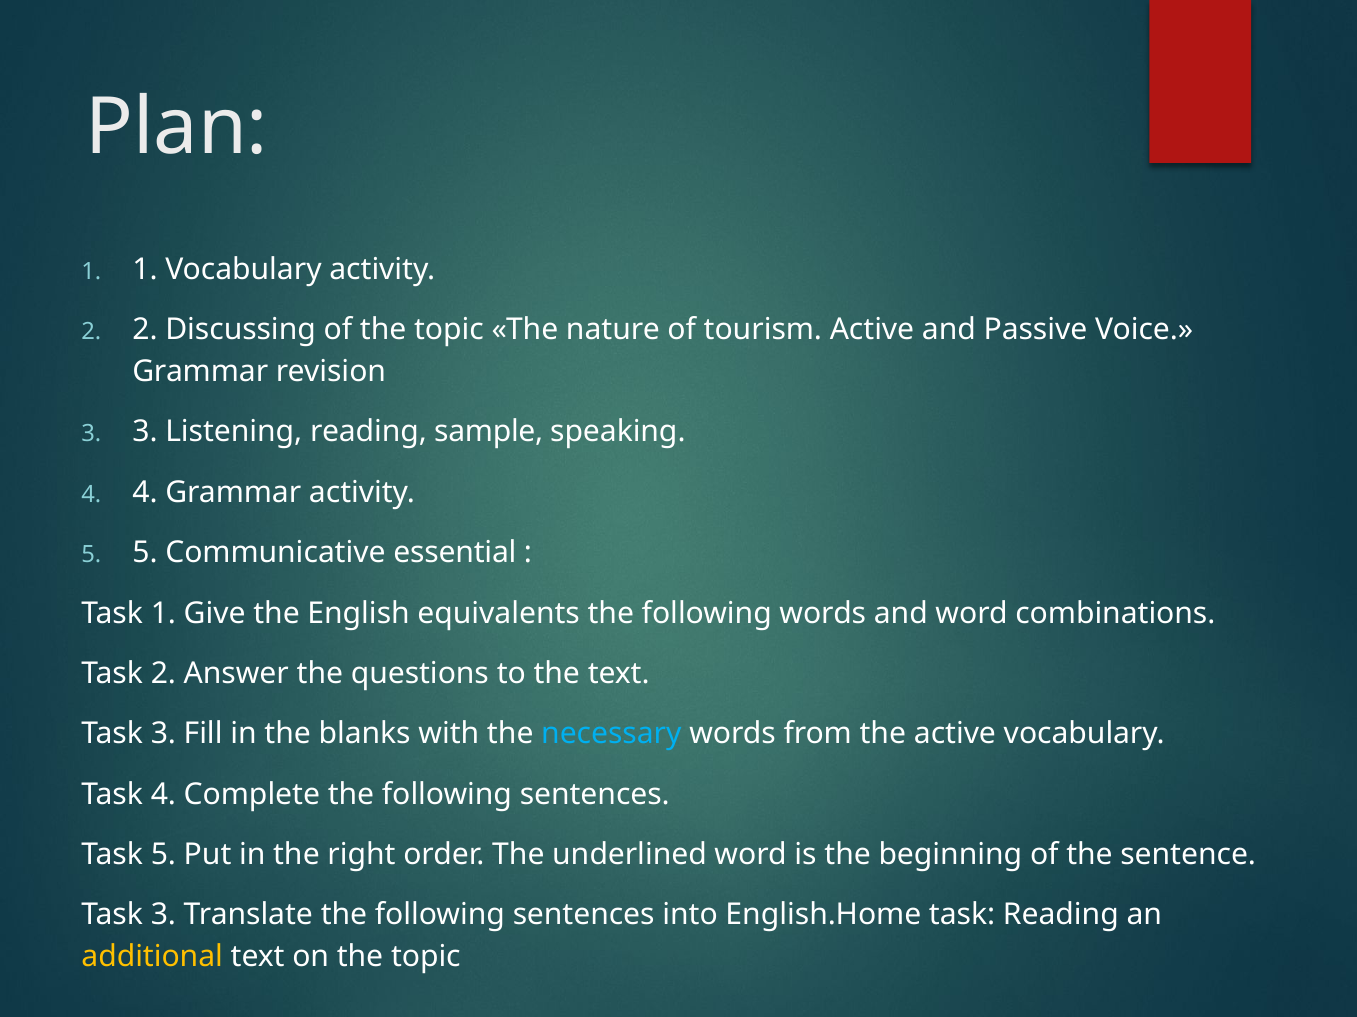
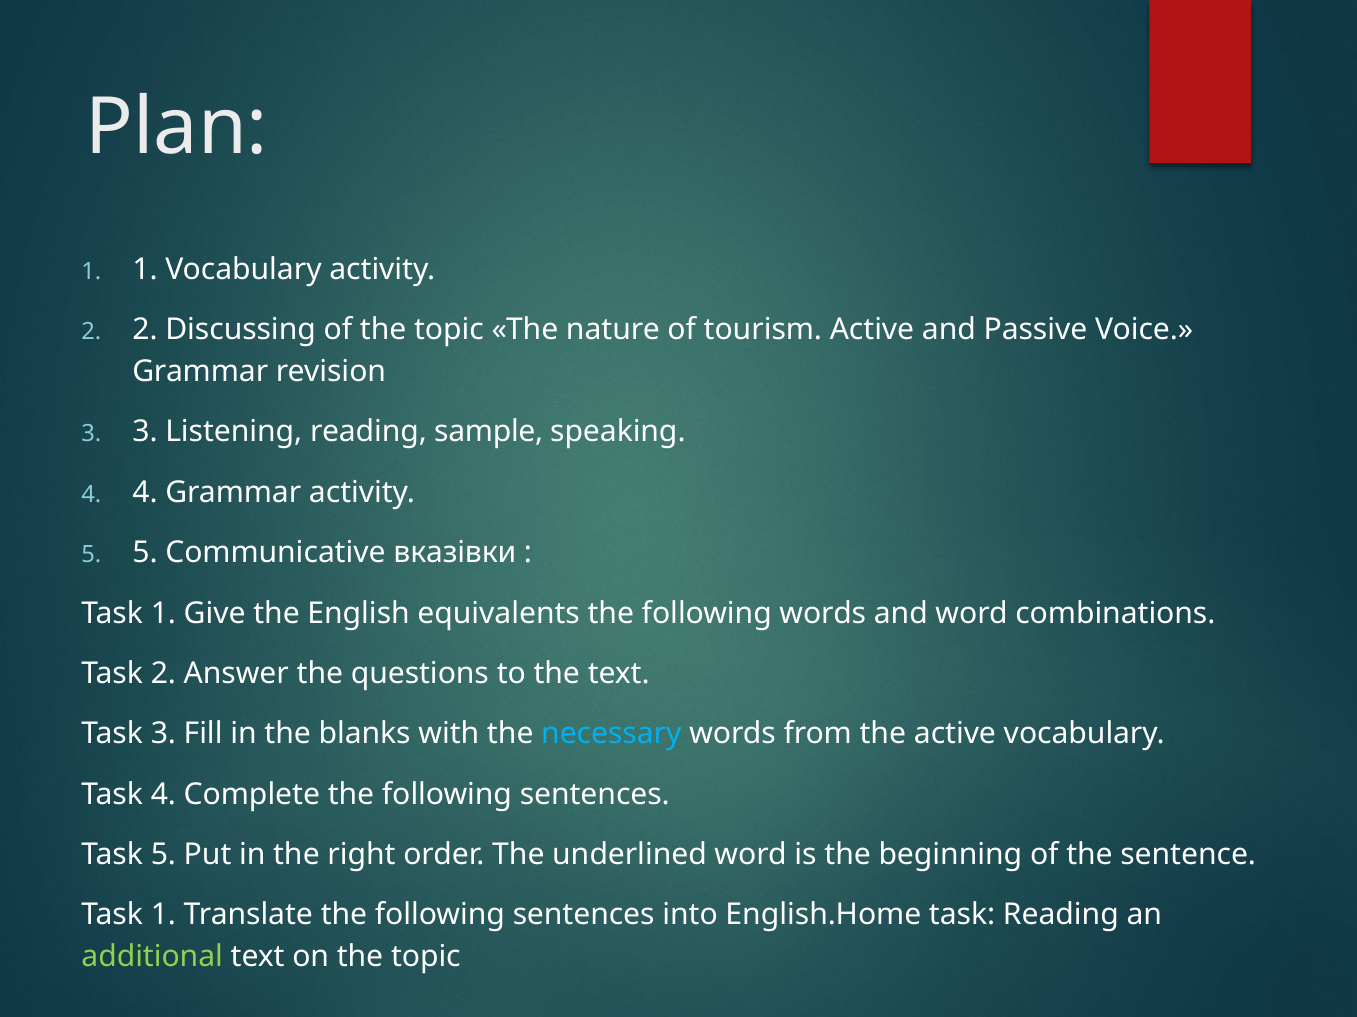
essential: essential -> вказівки
3 at (163, 916): 3 -> 1
additional colour: yellow -> light green
